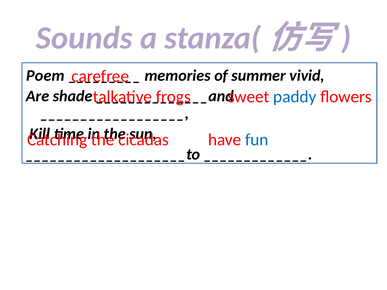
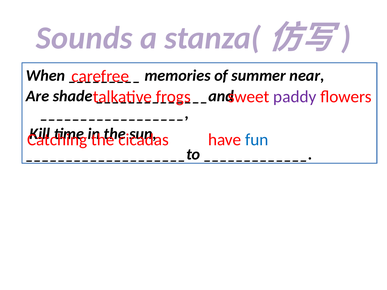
Poem: Poem -> When
vivid: vivid -> near
paddy colour: blue -> purple
